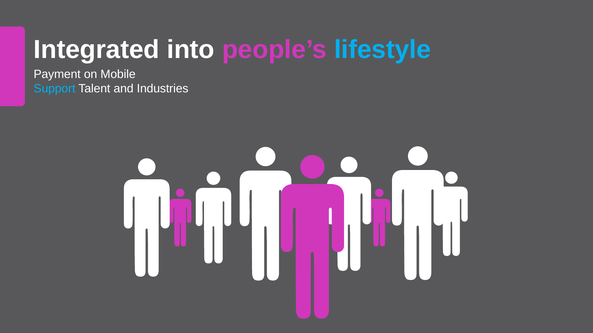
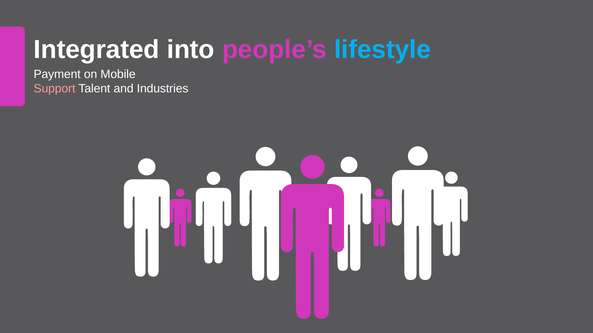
Support colour: light blue -> pink
